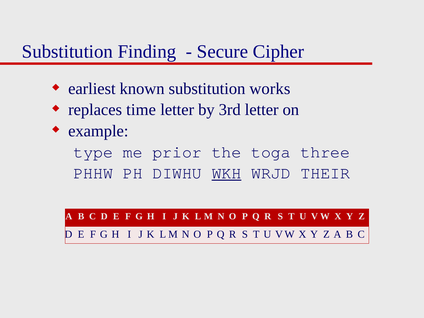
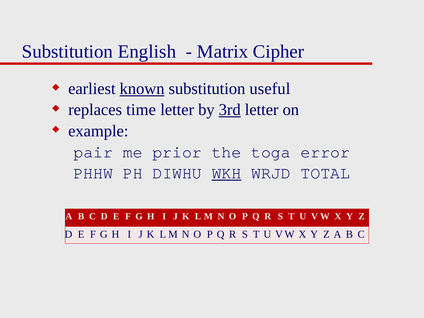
Finding: Finding -> English
Secure: Secure -> Matrix
known underline: none -> present
works: works -> useful
3rd underline: none -> present
type: type -> pair
three: three -> error
THEIR: THEIR -> TOTAL
